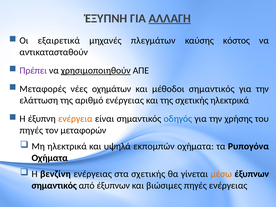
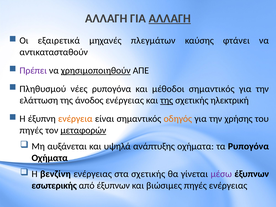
ΈΞΥΠΝΗ at (106, 18): ΈΞΥΠΝΗ -> ΑΛΛΑΓΗ
κόστος: κόστος -> φτάνει
Μεταφορές: Μεταφορές -> Πληθυσμού
νέες οχημάτων: οχημάτων -> ρυπογόνα
αριθμό: αριθμό -> άνοδος
της at (167, 100) underline: none -> present
σχετικής ηλεκτρικά: ηλεκτρικά -> ηλεκτρική
οδηγός colour: blue -> orange
μεταφορών underline: none -> present
Μη ηλεκτρικά: ηλεκτρικά -> αυξάνεται
εκπομπών: εκπομπών -> ανάπτυξης
μέσω colour: orange -> purple
σημαντικός at (54, 185): σημαντικός -> εσωτερικής
